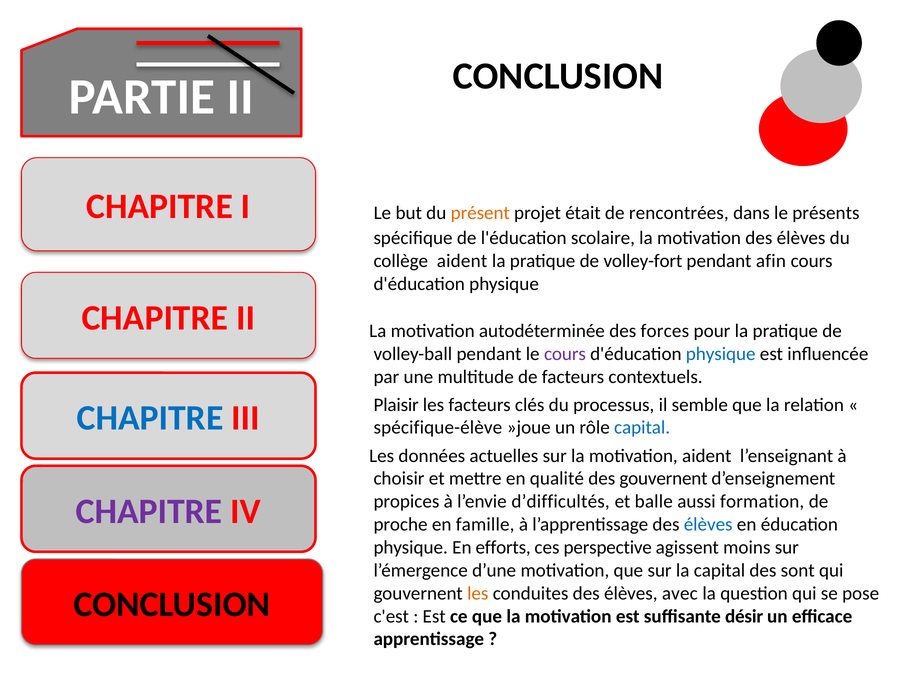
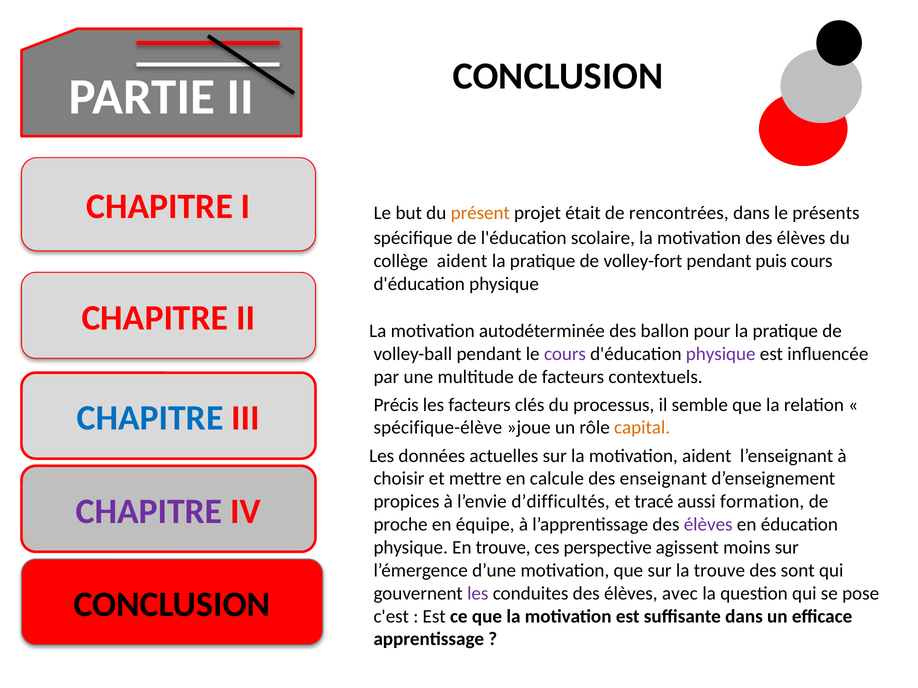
afin: afin -> puis
forces: forces -> ballon
physique at (721, 354) colour: blue -> purple
Plaisir: Plaisir -> Précis
capital at (642, 428) colour: blue -> orange
qualité: qualité -> calcule
des gouvernent: gouvernent -> enseignant
balle: balle -> tracé
famille: famille -> équipe
élèves at (708, 525) colour: blue -> purple
En efforts: efforts -> trouve
la capital: capital -> trouve
les at (478, 594) colour: orange -> purple
suffisante désir: désir -> dans
